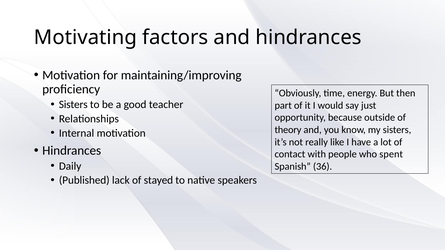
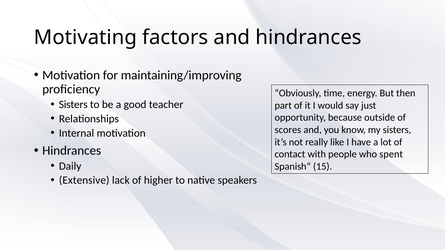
theory: theory -> scores
36: 36 -> 15
Published: Published -> Extensive
stayed: stayed -> higher
